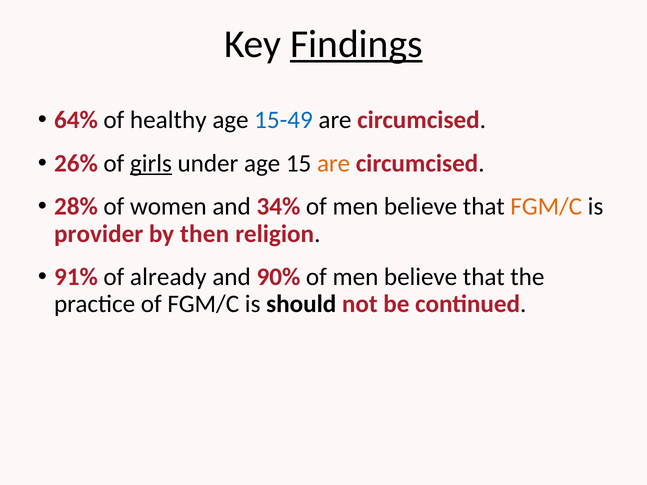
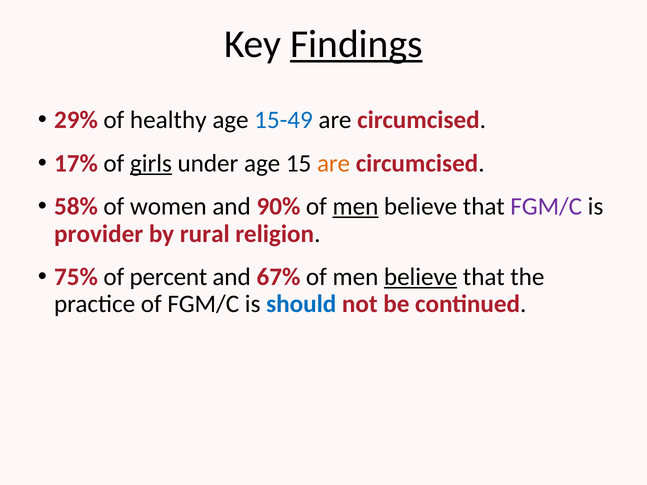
64%: 64% -> 29%
26%: 26% -> 17%
28%: 28% -> 58%
34%: 34% -> 90%
men at (355, 207) underline: none -> present
FGM/C at (546, 207) colour: orange -> purple
then: then -> rural
91%: 91% -> 75%
already: already -> percent
90%: 90% -> 67%
believe at (421, 277) underline: none -> present
should colour: black -> blue
